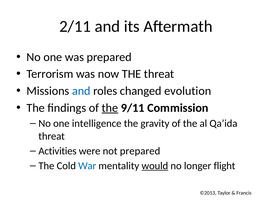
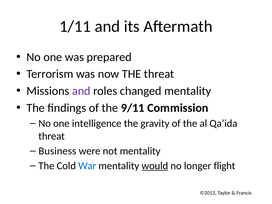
2/11: 2/11 -> 1/11
and at (81, 91) colour: blue -> purple
changed evolution: evolution -> mentality
the at (110, 108) underline: present -> none
Activities: Activities -> Business
not prepared: prepared -> mentality
